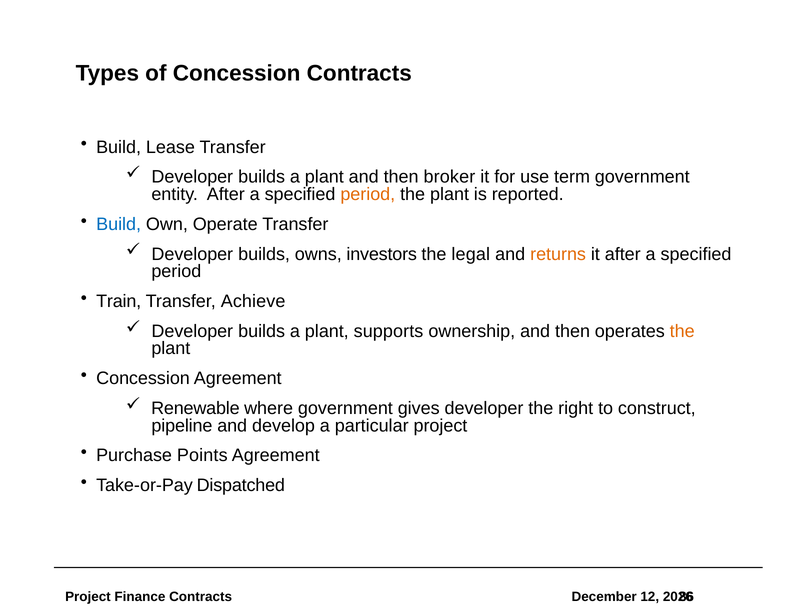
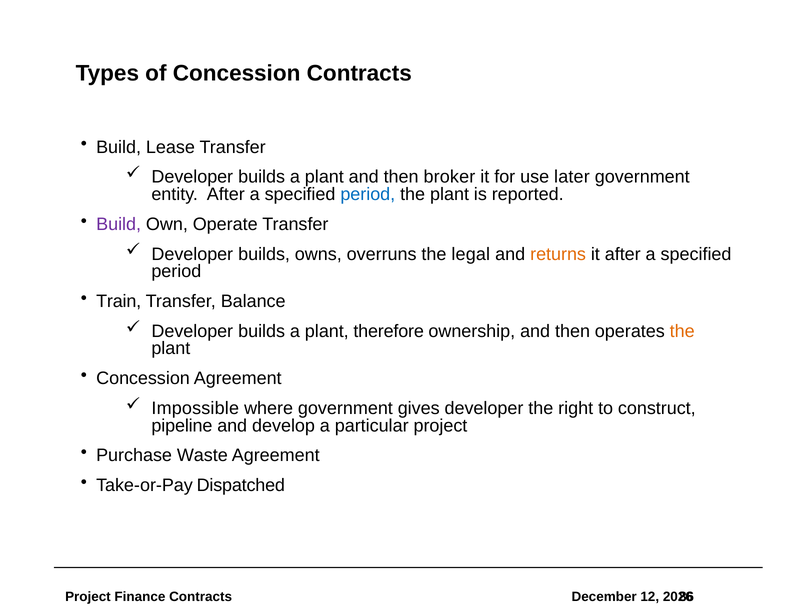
term: term -> later
period at (368, 194) colour: orange -> blue
Build at (119, 224) colour: blue -> purple
investors: investors -> overruns
Achieve: Achieve -> Balance
supports: supports -> therefore
Renewable: Renewable -> Impossible
Points: Points -> Waste
